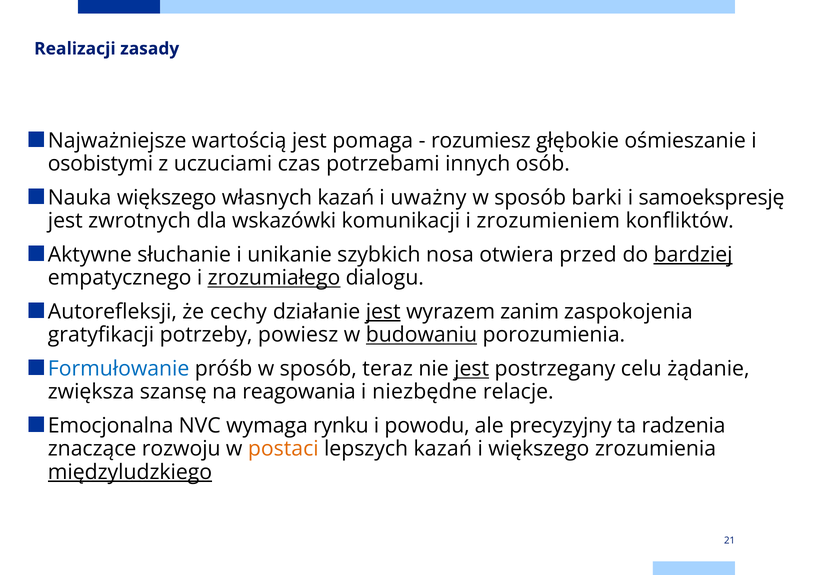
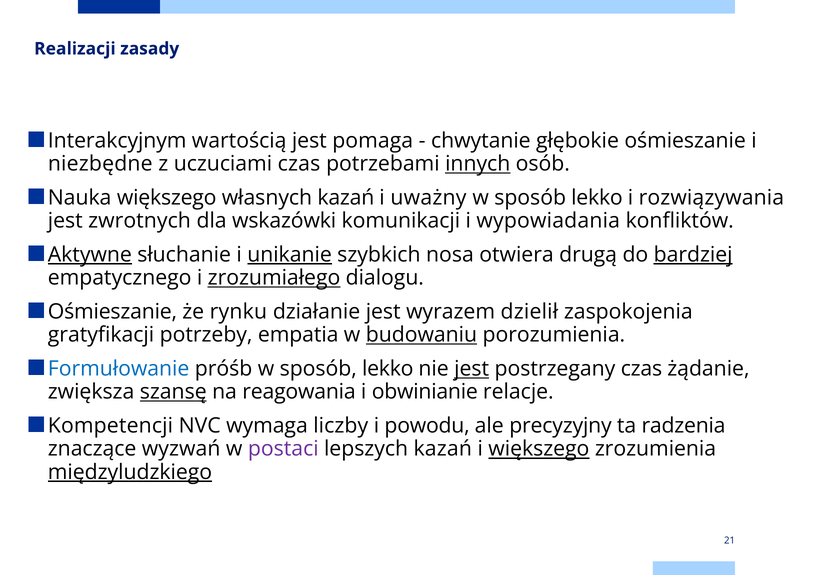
Najważniejsze: Najważniejsze -> Interakcyjnym
rozumiesz: rozumiesz -> chwytanie
osobistymi: osobistymi -> niezbędne
innych underline: none -> present
barki at (597, 198): barki -> lekko
samoekspresję: samoekspresję -> rozwiązywania
zrozumieniem: zrozumieniem -> wypowiadania
Aktywne underline: none -> present
unikanie underline: none -> present
przed: przed -> drugą
Autorefleksji at (112, 312): Autorefleksji -> Ośmieszanie
cechy: cechy -> rynku
jest at (383, 312) underline: present -> none
zanim: zanim -> dzielił
powiesz: powiesz -> empatia
próśb w sposób teraz: teraz -> lekko
postrzegany celu: celu -> czas
szansę underline: none -> present
niezbędne: niezbędne -> obwinianie
Emocjonalna: Emocjonalna -> Kompetencji
rynku: rynku -> liczby
rozwoju: rozwoju -> wyzwań
postaci colour: orange -> purple
większego at (539, 449) underline: none -> present
